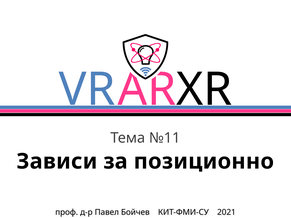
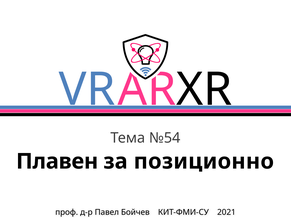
№11: №11 -> №54
Зависи: Зависи -> Плавен
